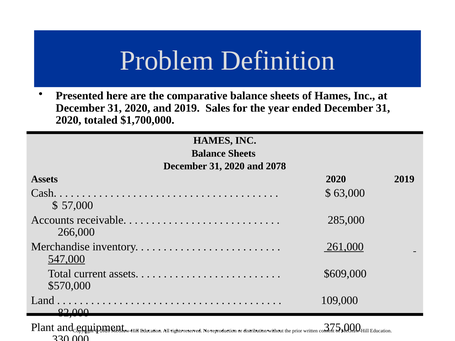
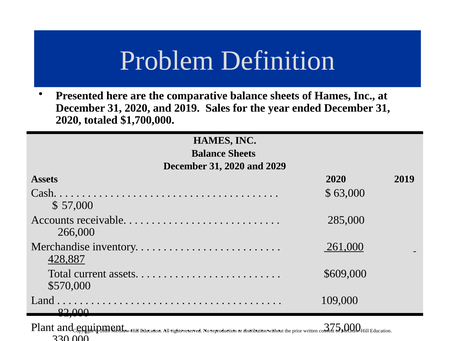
2078: 2078 -> 2029
547,000: 547,000 -> 428,887
